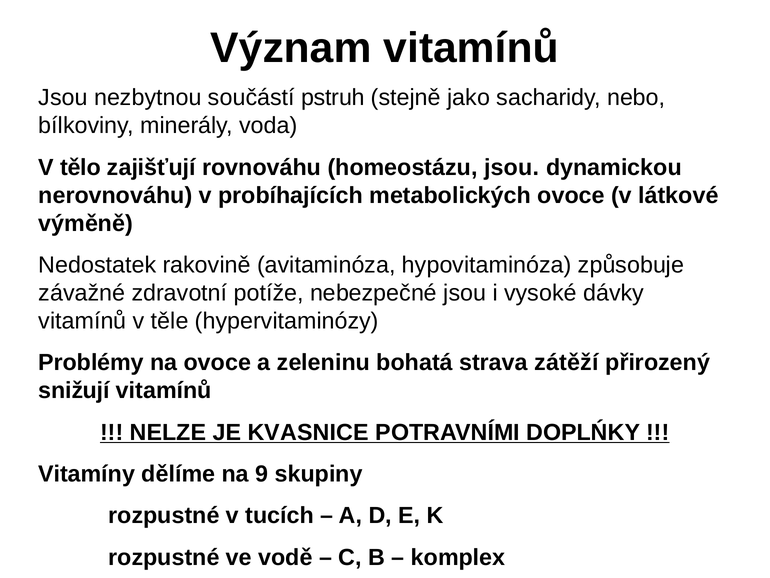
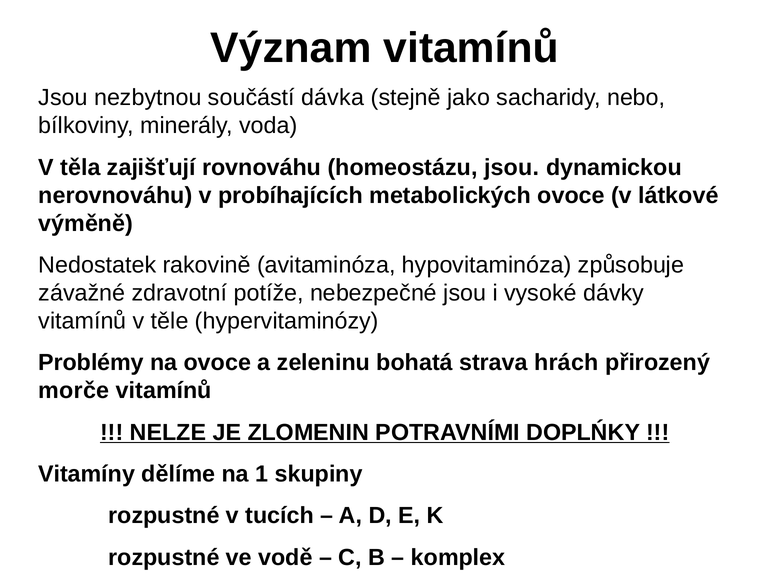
pstruh: pstruh -> dávka
tělo: tělo -> těla
zátěží: zátěží -> hrách
snižují: snižují -> morče
KVASNICE: KVASNICE -> ZLOMENIN
9: 9 -> 1
